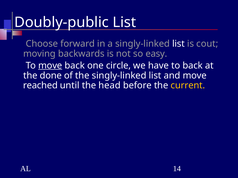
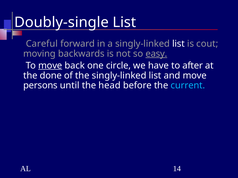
Doubly-public: Doubly-public -> Doubly-single
Choose: Choose -> Careful
easy underline: none -> present
to back: back -> after
reached: reached -> persons
current colour: yellow -> light blue
